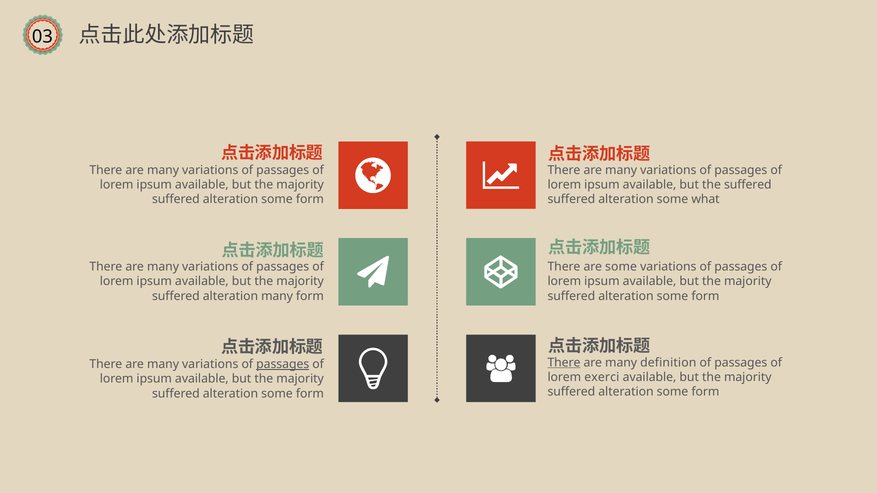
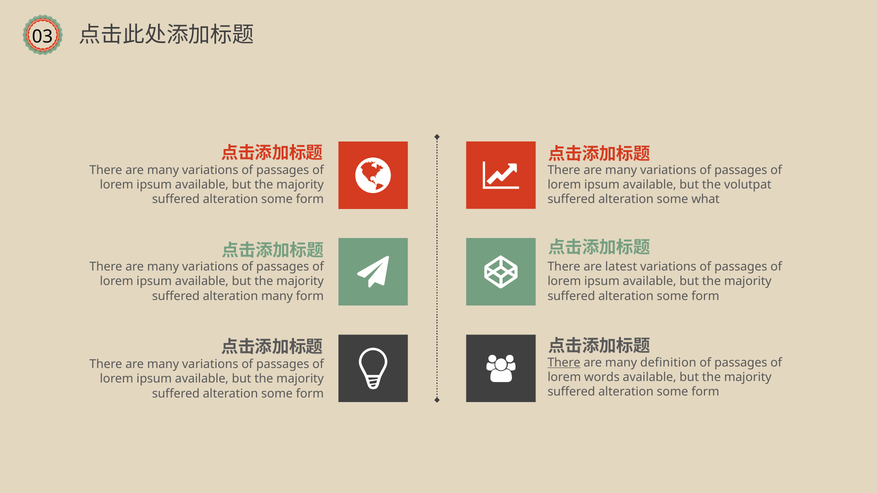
the suffered: suffered -> volutpat
are some: some -> latest
passages at (283, 365) underline: present -> none
exerci: exerci -> words
